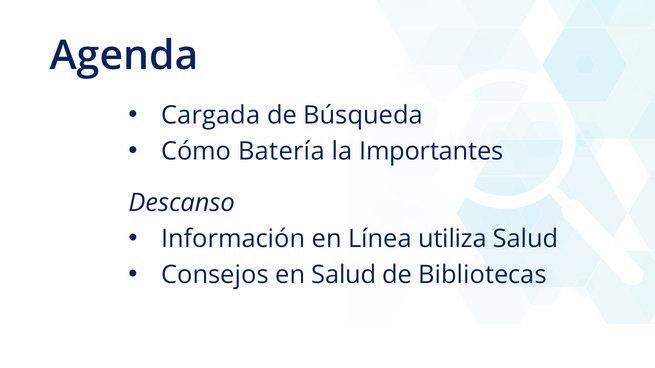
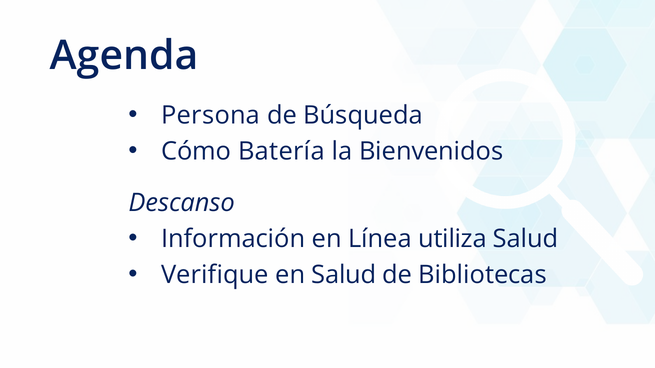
Cargada: Cargada -> Persona
Importantes: Importantes -> Bienvenidos
Consejos: Consejos -> Verifique
